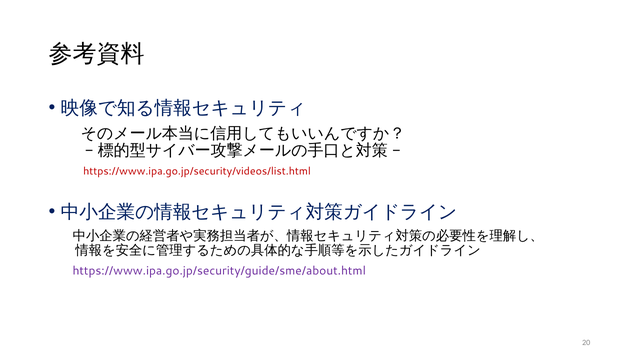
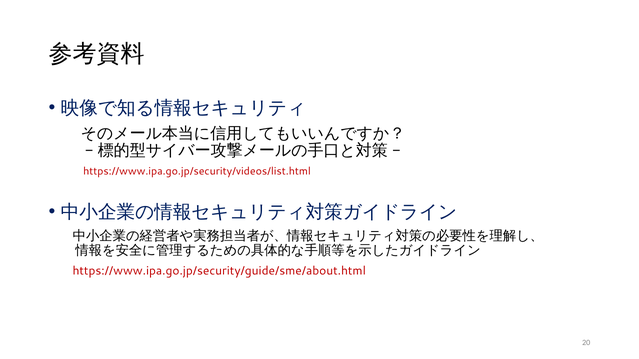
https://www.ipa.go.jp/security/guide/sme/about.html colour: purple -> red
